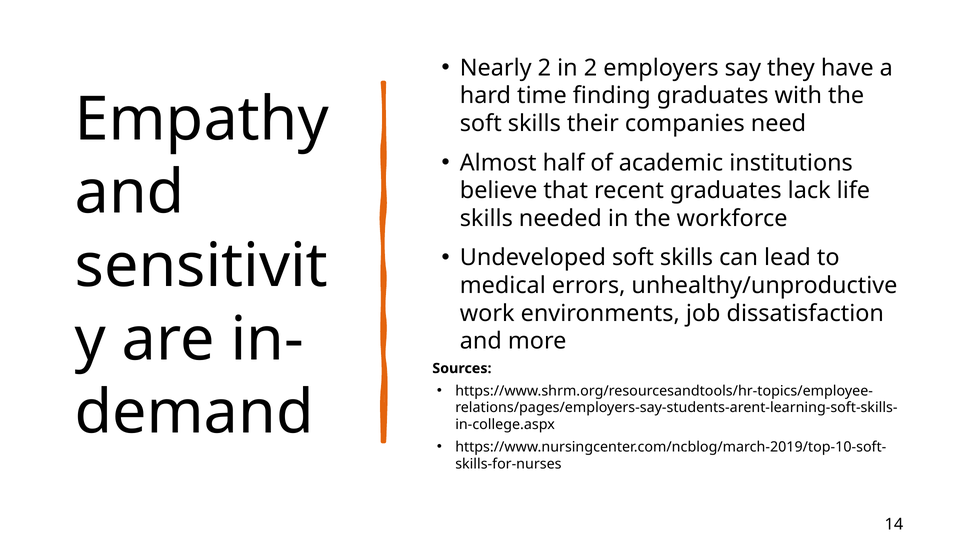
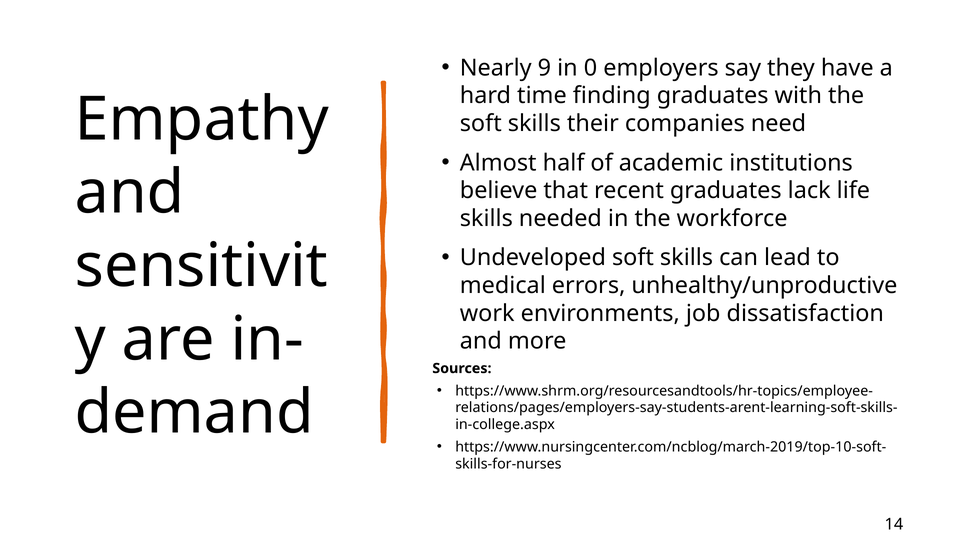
Nearly 2: 2 -> 9
in 2: 2 -> 0
